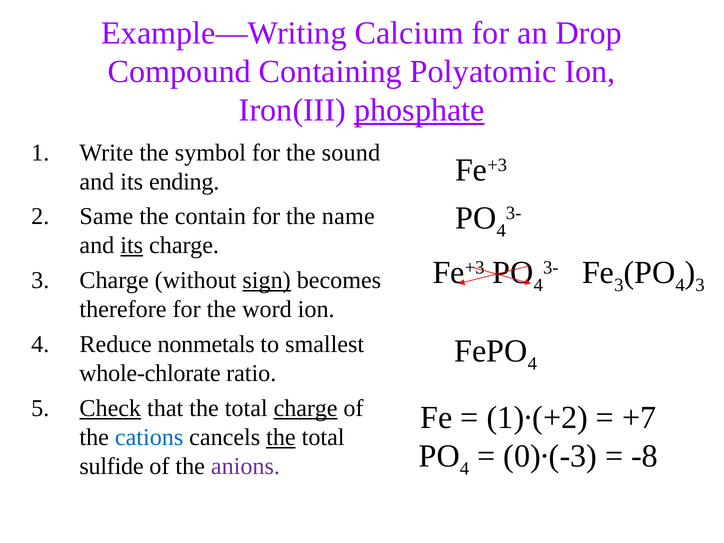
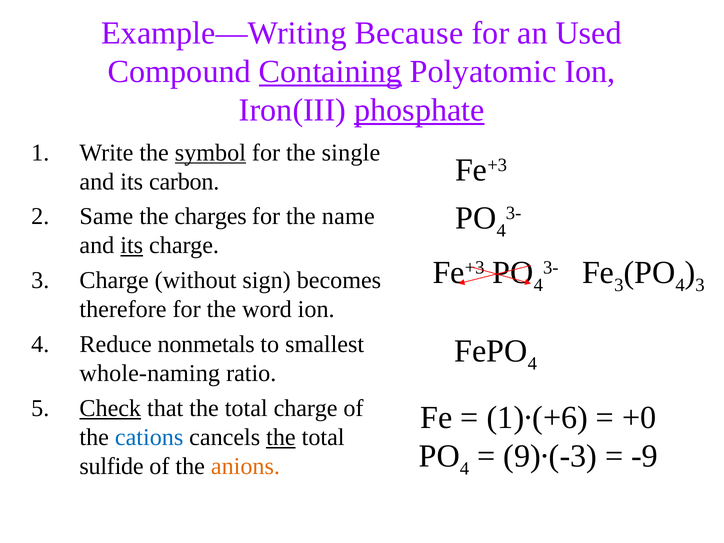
Calcium: Calcium -> Because
Drop: Drop -> Used
Containing underline: none -> present
symbol underline: none -> present
sound: sound -> single
ending: ending -> carbon
contain: contain -> charges
sign underline: present -> none
whole-chlorate: whole-chlorate -> whole-naming
charge at (306, 408) underline: present -> none
1)∙(+2: 1)∙(+2 -> 1)∙(+6
+7: +7 -> +0
0)∙(-3: 0)∙(-3 -> 9)∙(-3
-8: -8 -> -9
anions colour: purple -> orange
